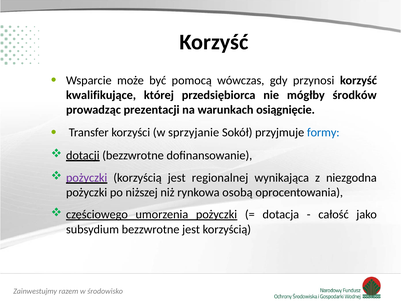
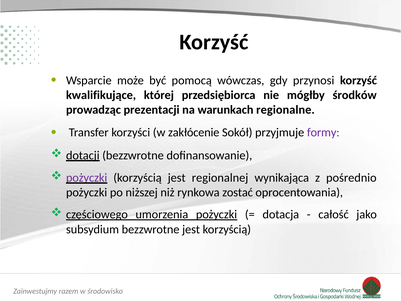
osiągnięcie: osiągnięcie -> regionalne
sprzyjanie: sprzyjanie -> zakłócenie
formy colour: blue -> purple
niezgodna: niezgodna -> pośrednio
osobą: osobą -> zostać
